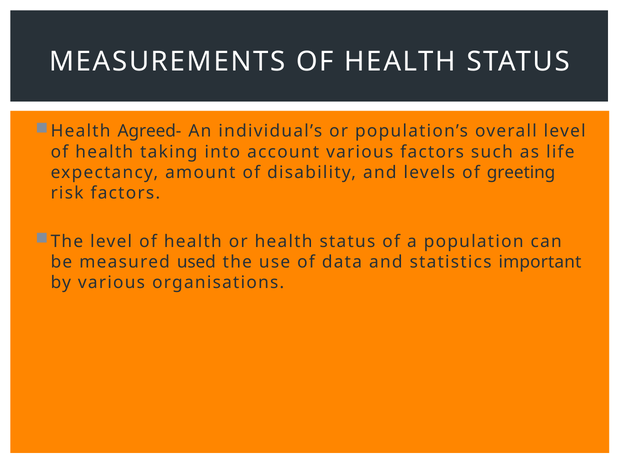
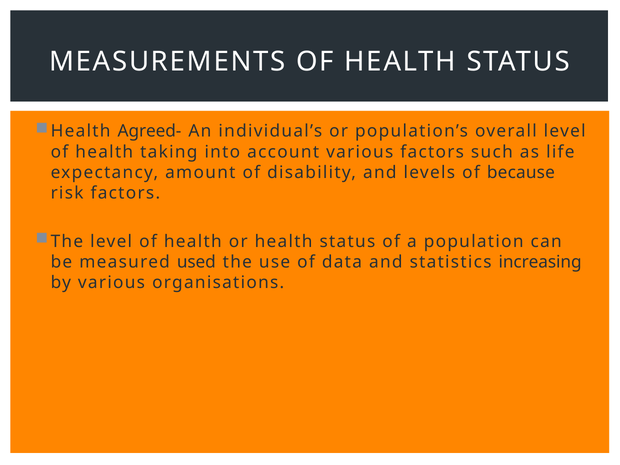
greeting: greeting -> because
important: important -> increasing
